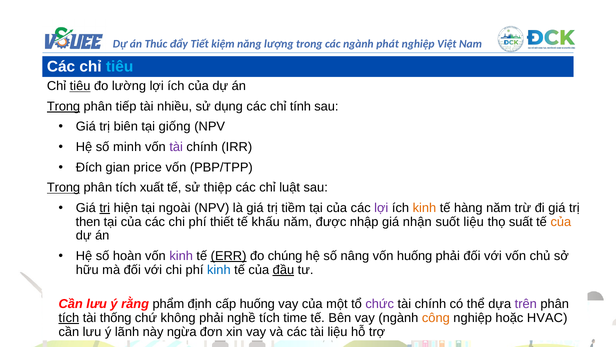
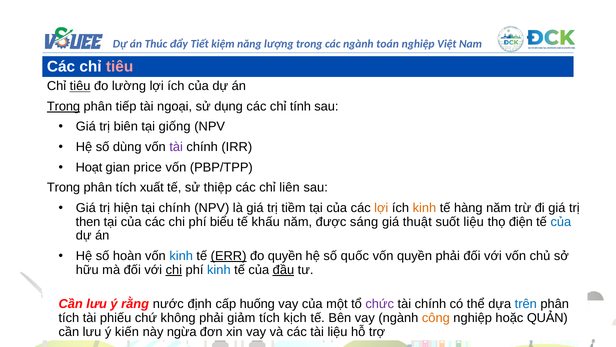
phát: phát -> toán
tiêu at (120, 67) colour: light blue -> pink
nhiều: nhiều -> ngoại
minh: minh -> dùng
Đích: Đích -> Hoạt
Trong at (64, 187) underline: present -> none
luật: luật -> liên
trị at (105, 208) underline: present -> none
tại ngoài: ngoài -> chính
lợi at (381, 208) colour: purple -> orange
thiết: thiết -> biểu
nhập: nhập -> sáng
nhận: nhận -> thuật
suất: suất -> điện
của at (561, 222) colour: orange -> blue
kinh at (181, 256) colour: purple -> blue
đo chúng: chúng -> quyền
nâng: nâng -> quốc
vốn huống: huống -> quyền
chi at (174, 270) underline: none -> present
phẩm: phẩm -> nước
trên colour: purple -> blue
tích at (69, 318) underline: present -> none
thống: thống -> phiếu
nghề: nghề -> giảm
time: time -> kịch
HVAC: HVAC -> QUẢN
lãnh: lãnh -> kiến
